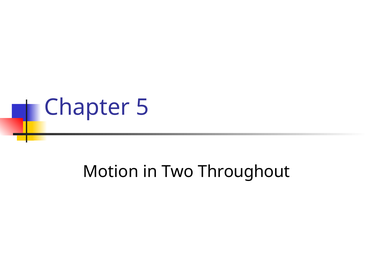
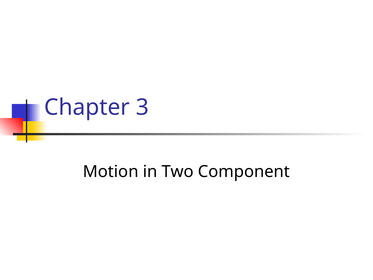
5: 5 -> 3
Throughout: Throughout -> Component
